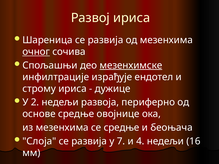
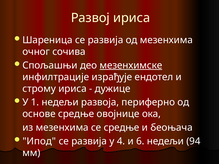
очног underline: present -> none
2: 2 -> 1
Слоја: Слоја -> Ипод
7: 7 -> 4
4: 4 -> 6
16: 16 -> 94
